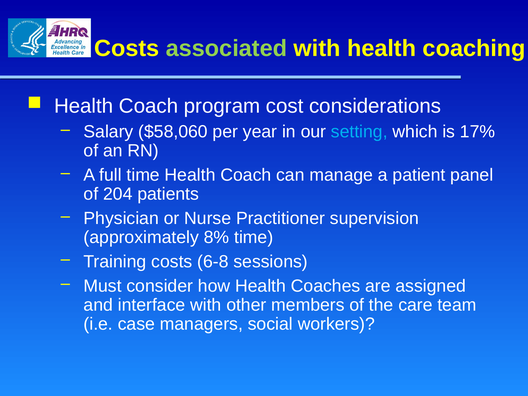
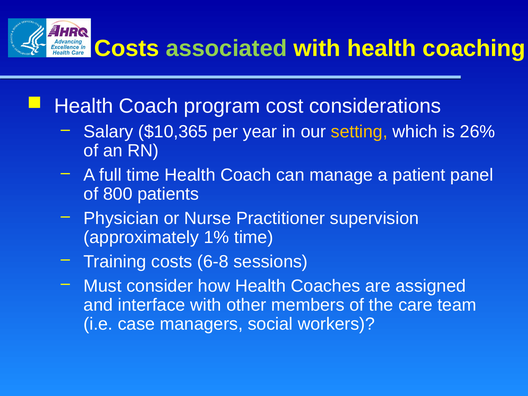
$58,060: $58,060 -> $10,365
setting colour: light blue -> yellow
17%: 17% -> 26%
204: 204 -> 800
8%: 8% -> 1%
